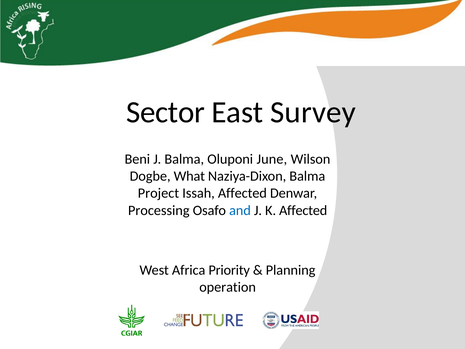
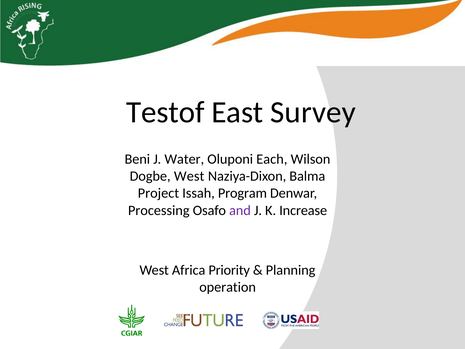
Sector: Sector -> Testof
J Balma: Balma -> Water
June: June -> Each
Dogbe What: What -> West
Issah Affected: Affected -> Program
and colour: blue -> purple
K Affected: Affected -> Increase
